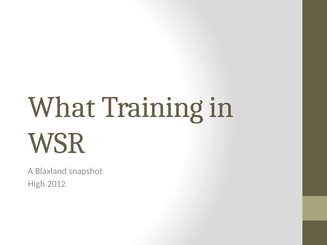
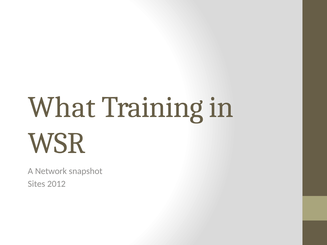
Blaxland: Blaxland -> Network
High: High -> Sites
